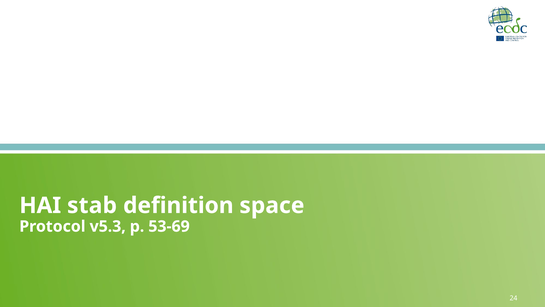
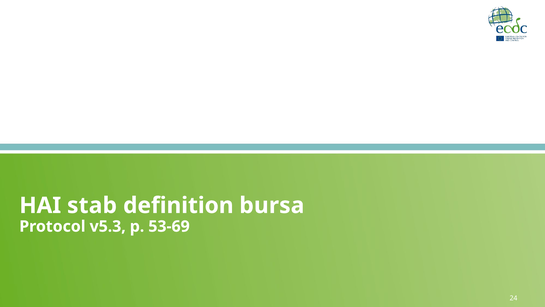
space: space -> bursa
